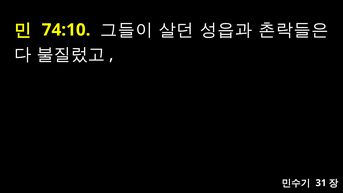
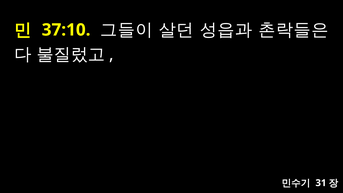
74:10: 74:10 -> 37:10
